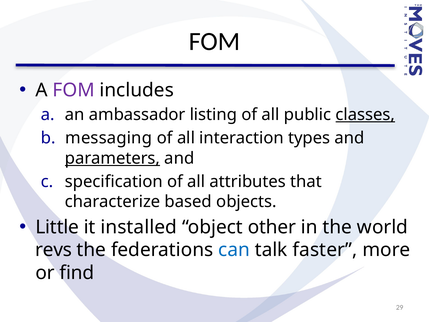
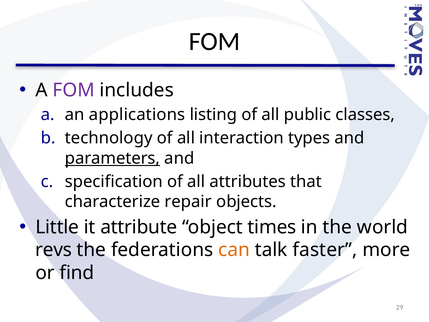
ambassador: ambassador -> applications
classes underline: present -> none
messaging: messaging -> technology
based: based -> repair
installed: installed -> attribute
other: other -> times
can colour: blue -> orange
